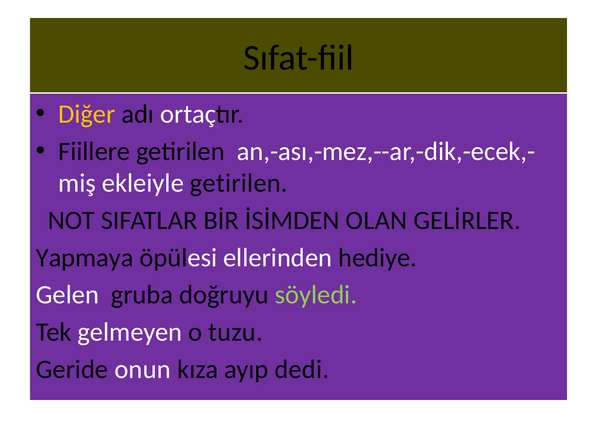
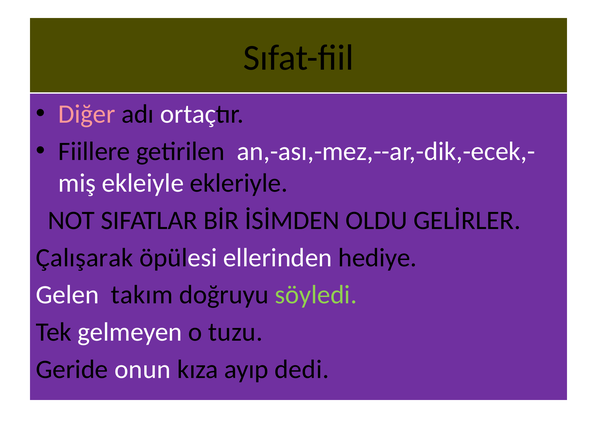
Diğer colour: yellow -> pink
ekleiyle getirilen: getirilen -> ekleriyle
OLAN: OLAN -> OLDU
Yapmaya: Yapmaya -> Çalışarak
gruba: gruba -> takım
